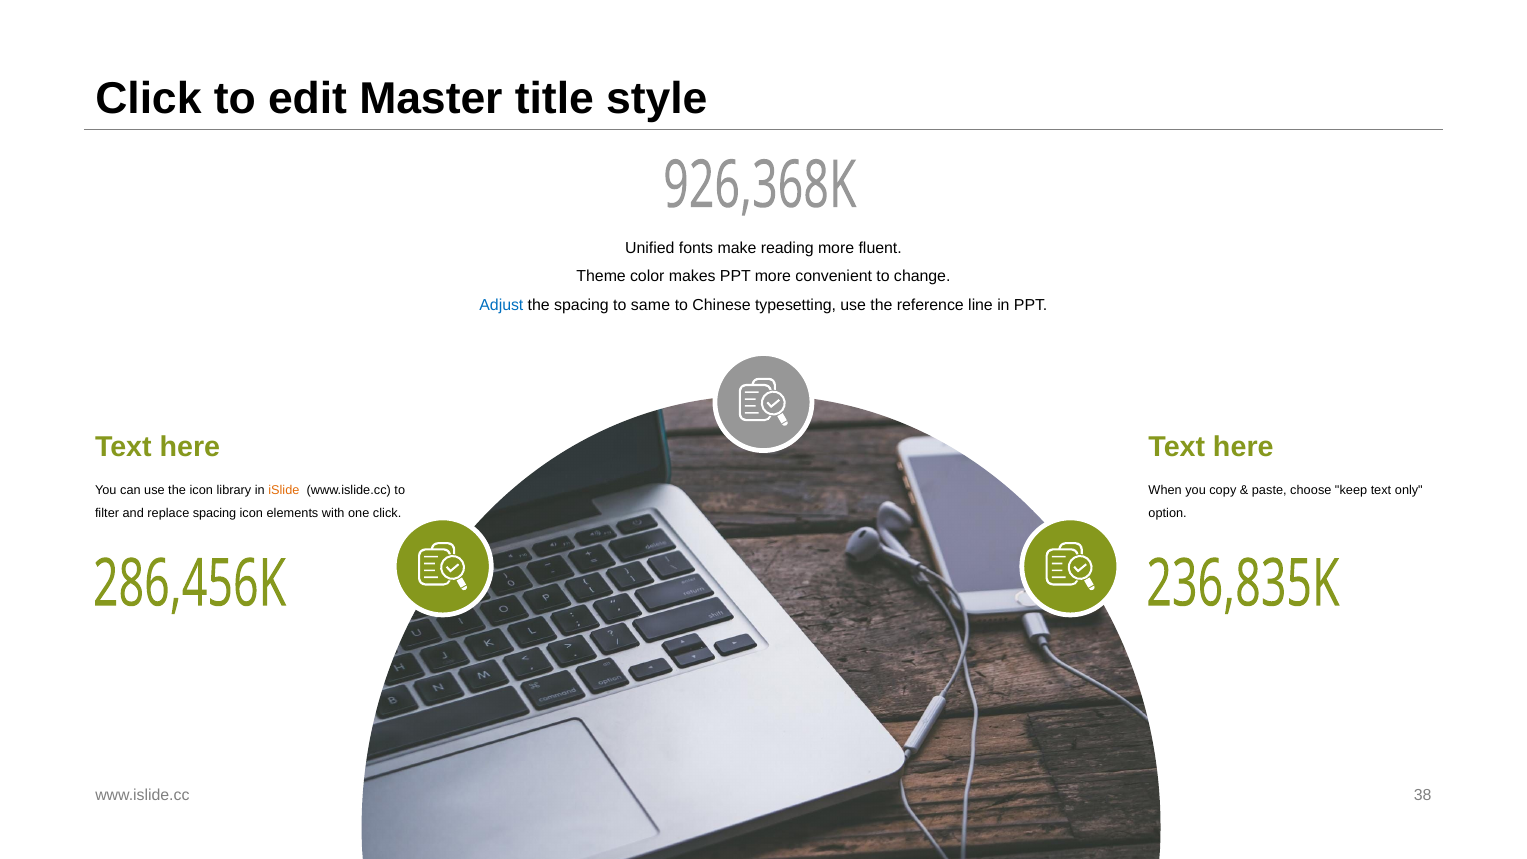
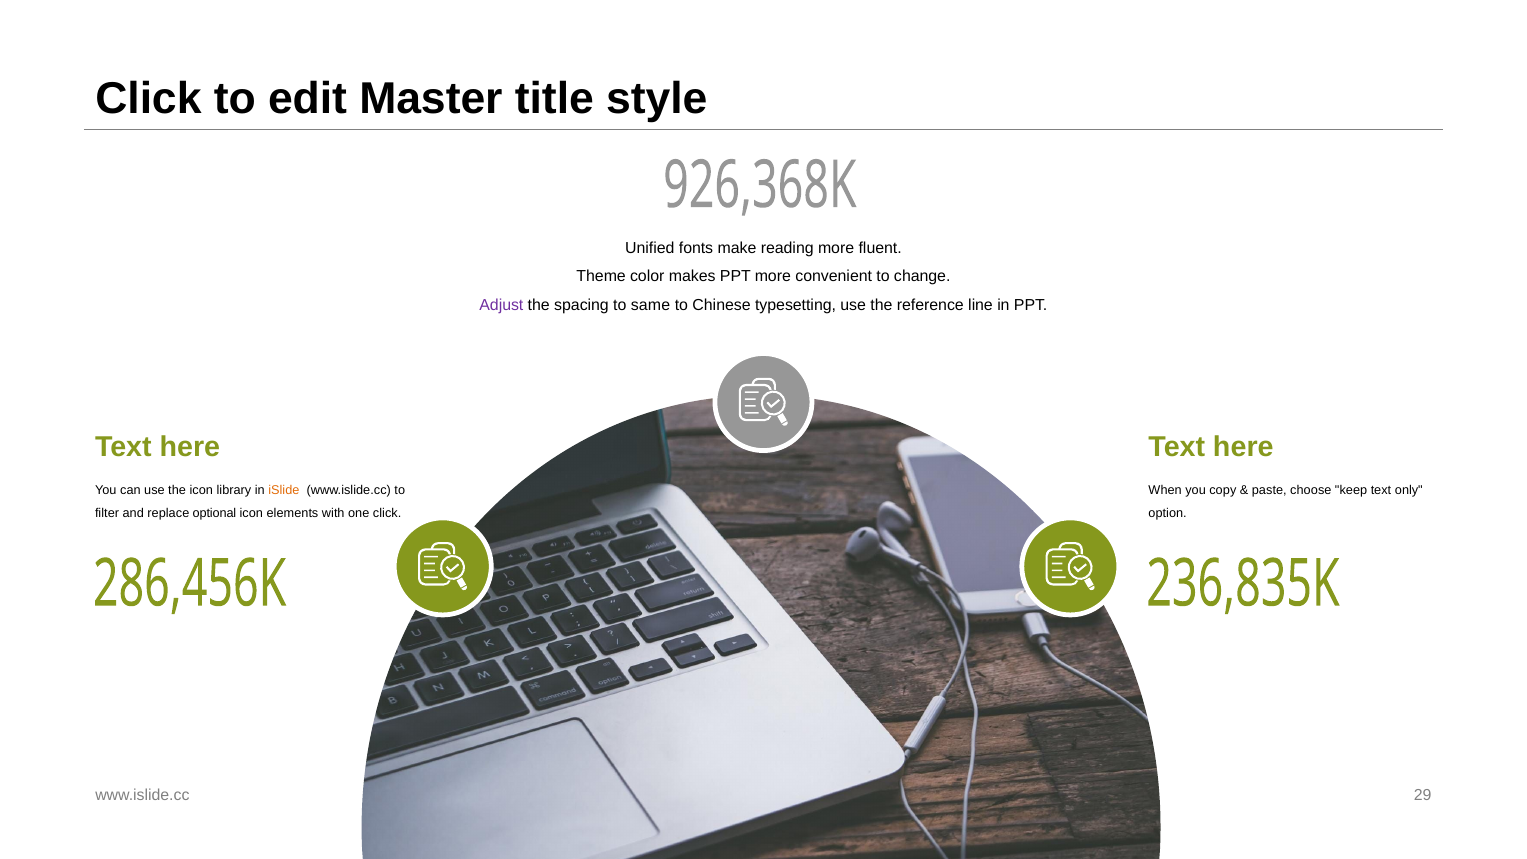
Adjust colour: blue -> purple
replace spacing: spacing -> optional
38: 38 -> 29
